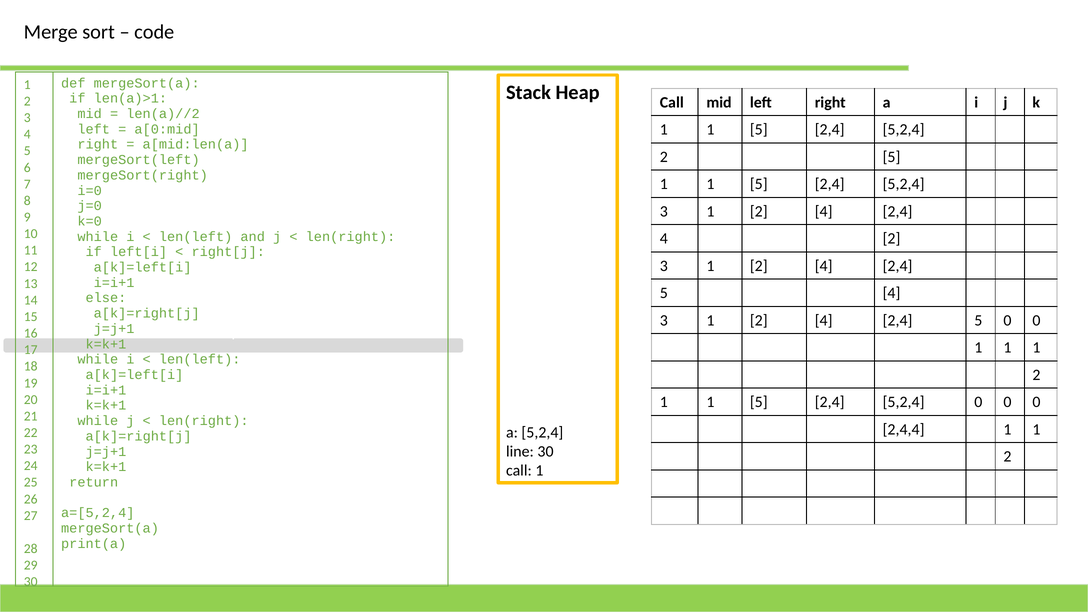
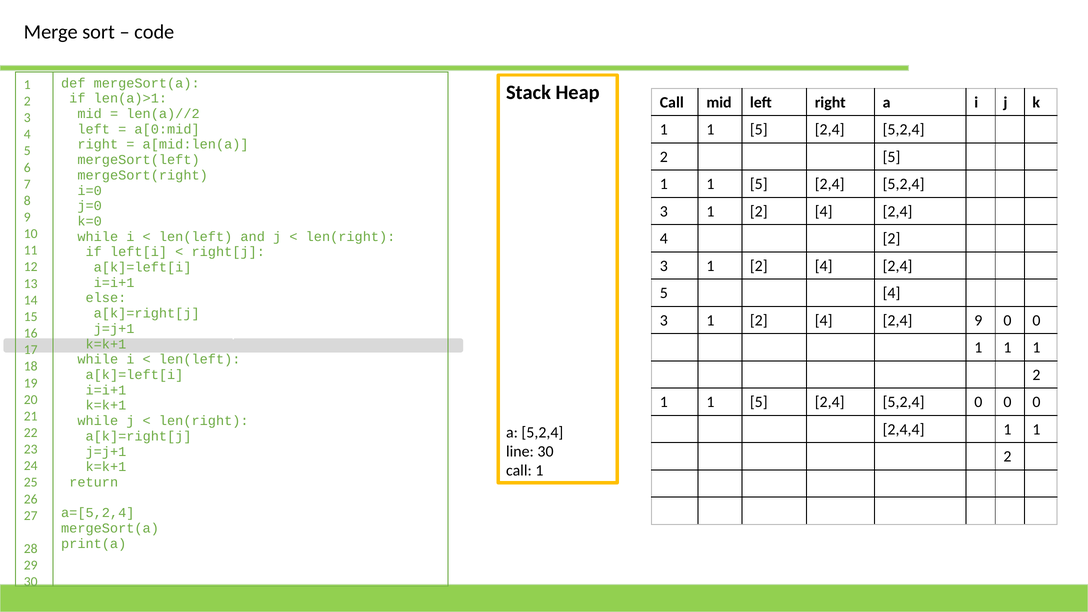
5 at (978, 320): 5 -> 9
